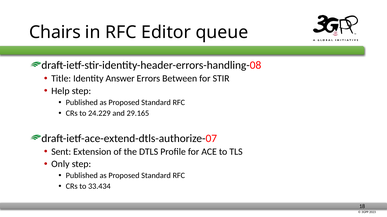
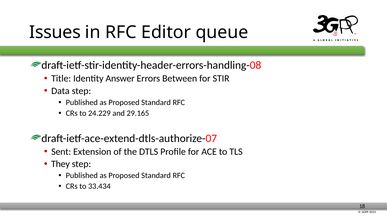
Chairs: Chairs -> Issues
Help: Help -> Data
Only: Only -> They
